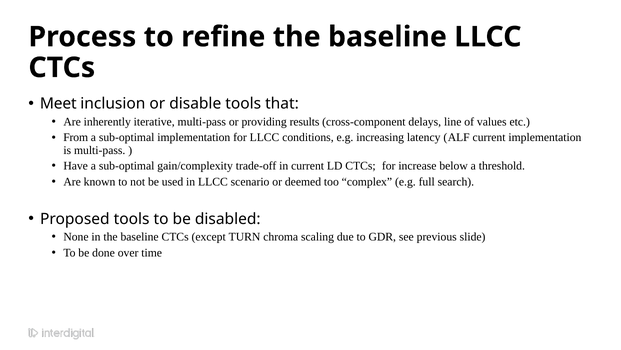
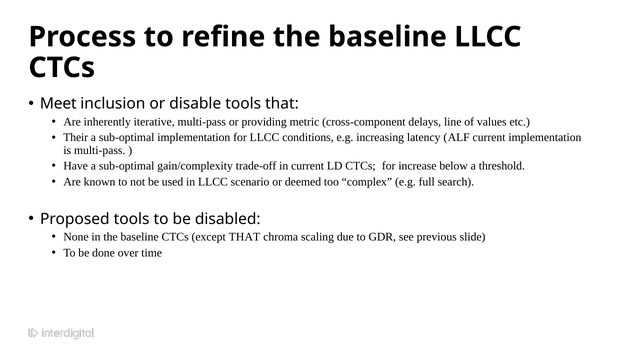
results: results -> metric
From: From -> Their
except TURN: TURN -> THAT
